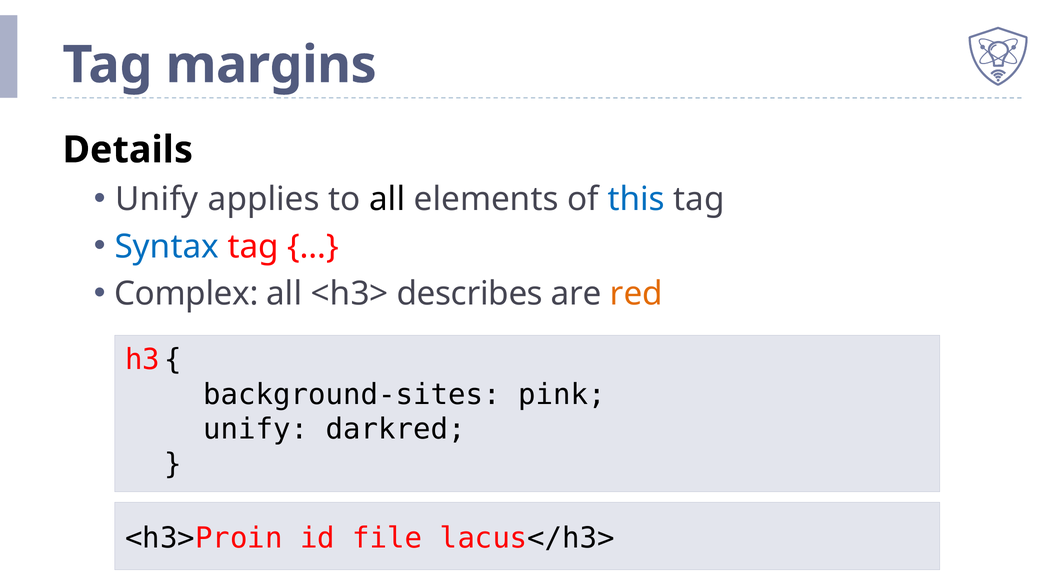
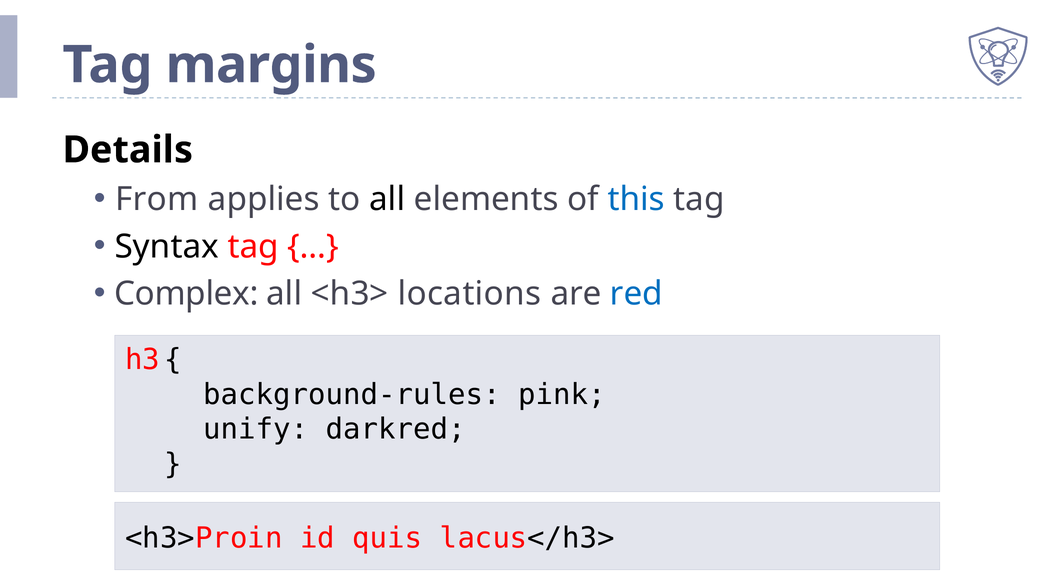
Unify at (157, 200): Unify -> From
Syntax colour: blue -> black
describes: describes -> locations
red colour: orange -> blue
background-sites: background-sites -> background-rules
file: file -> quis
